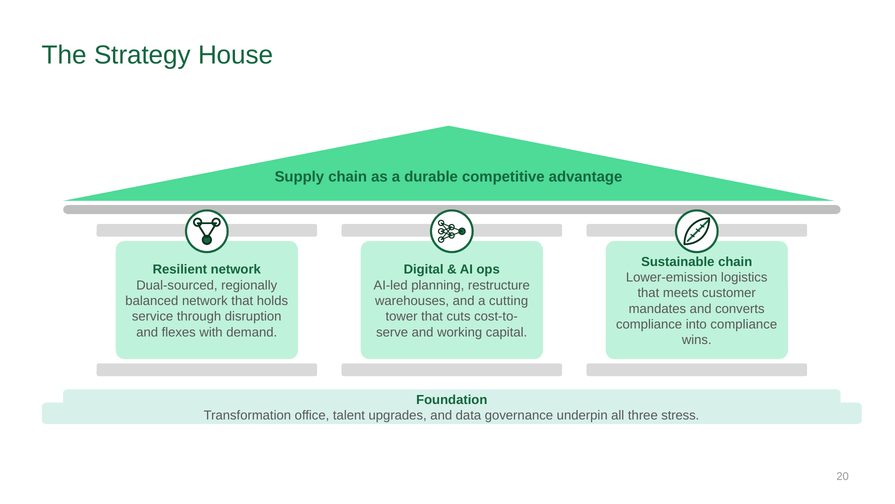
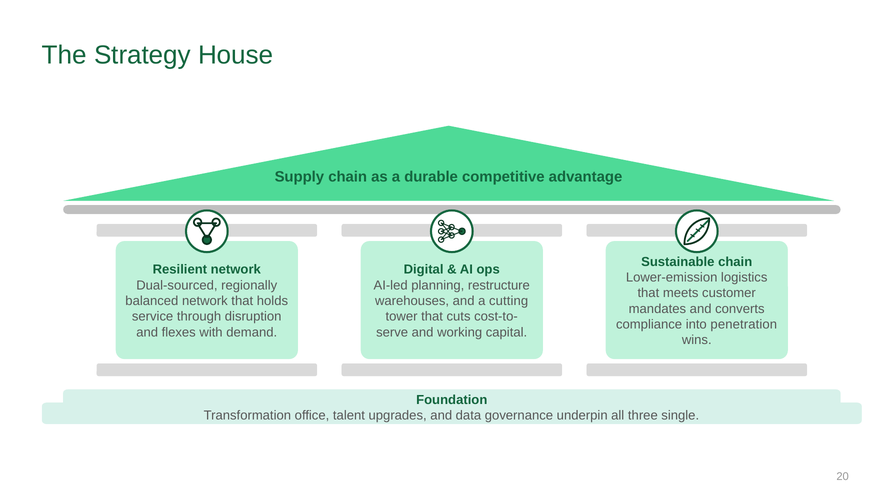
into compliance: compliance -> penetration
stress: stress -> single
